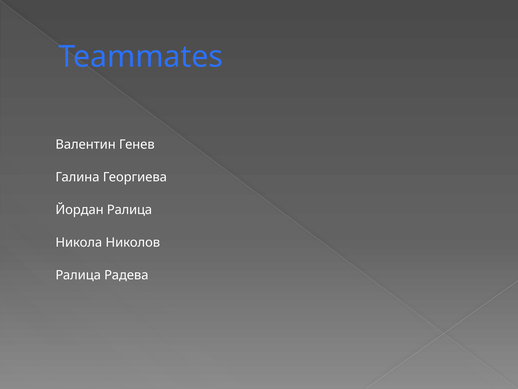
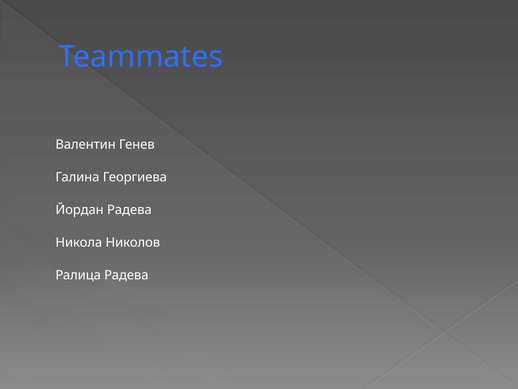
Йордан Ралица: Ралица -> Радева
